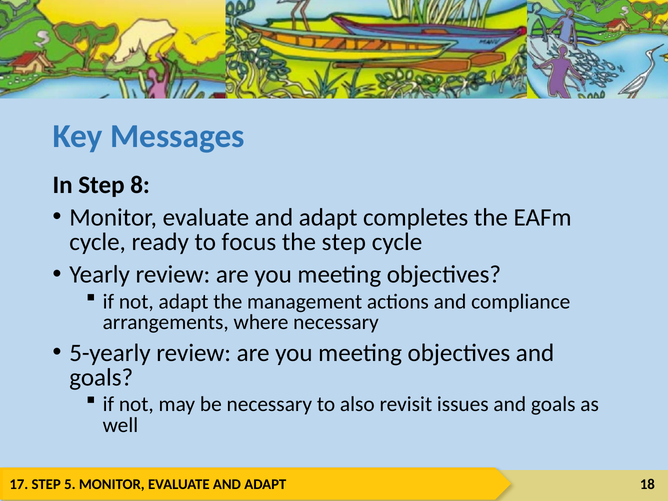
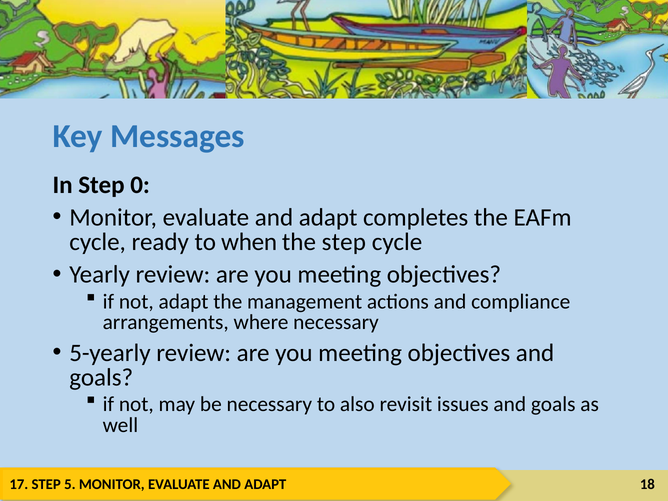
8: 8 -> 0
focus: focus -> when
